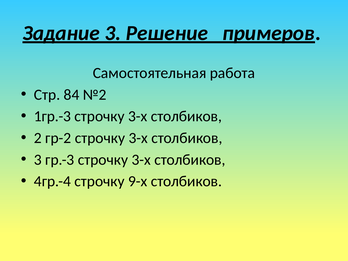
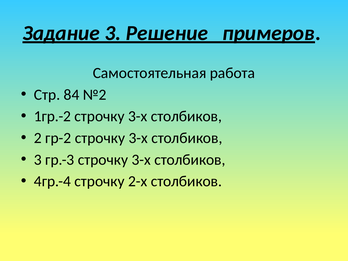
1гр.-3: 1гр.-3 -> 1гр.-2
9-х: 9-х -> 2-х
